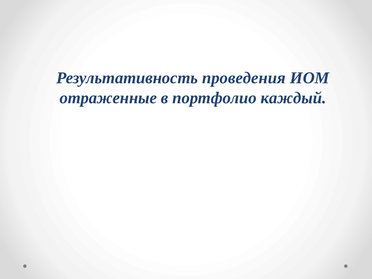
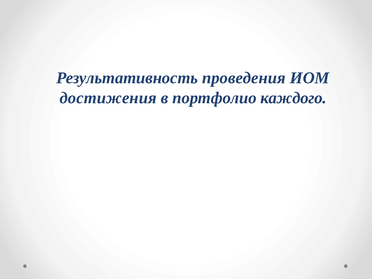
отраженные: отраженные -> достижения
каждый: каждый -> каждого
